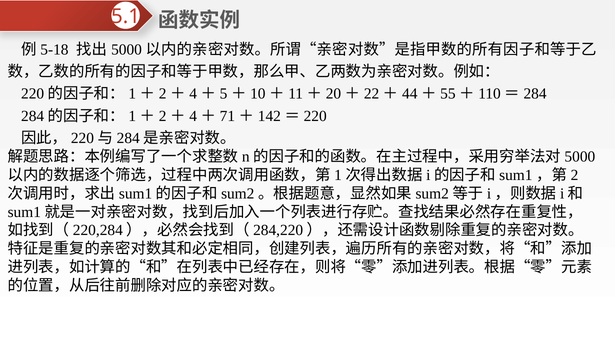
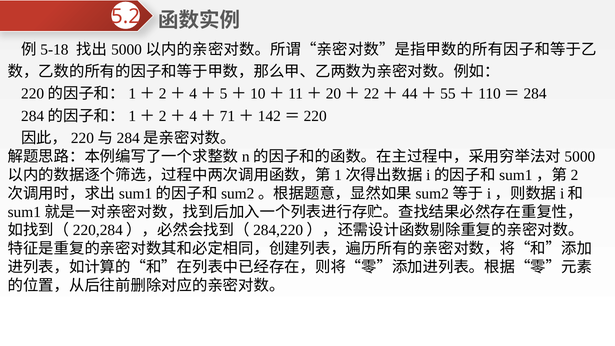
5.1: 5.1 -> 5.2
